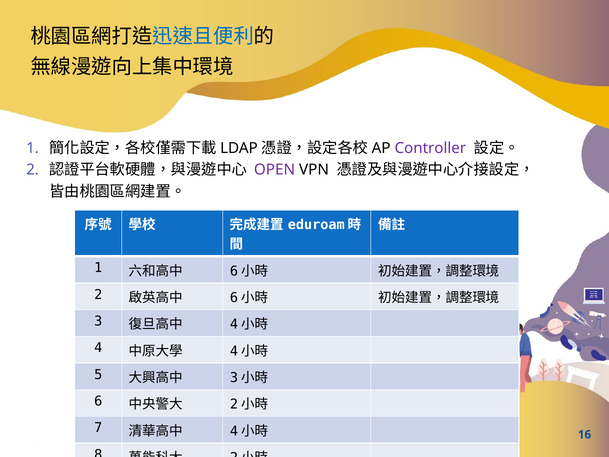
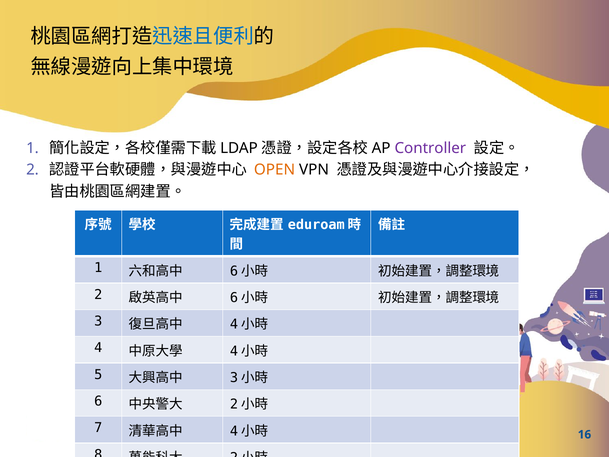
OPEN colour: purple -> orange
